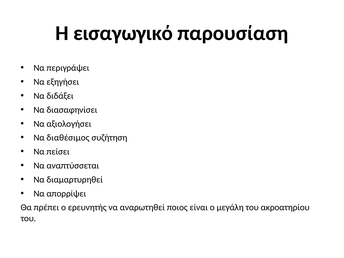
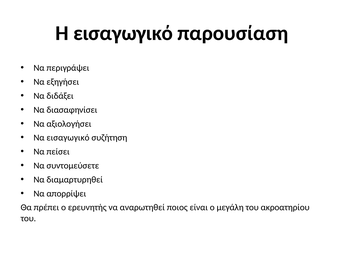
Να διαθέσιμος: διαθέσιμος -> εισαγωγικό
αναπτύσσεται: αναπτύσσεται -> συντομεύσετε
